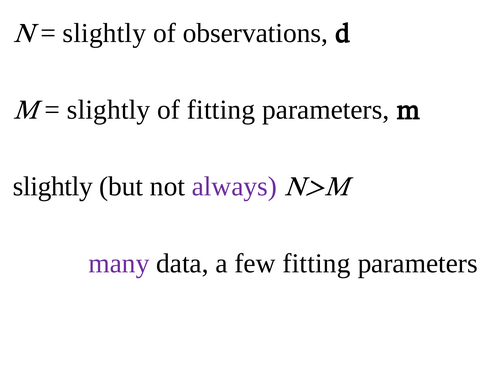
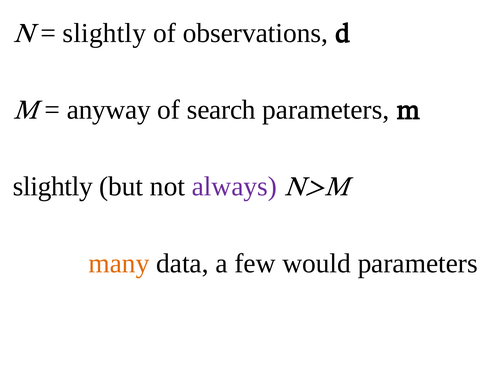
slightly at (109, 110): slightly -> anyway
of fitting: fitting -> search
many colour: purple -> orange
few fitting: fitting -> would
